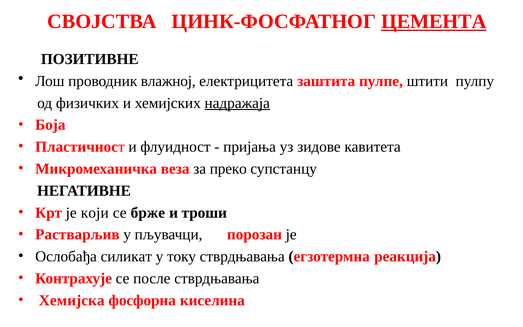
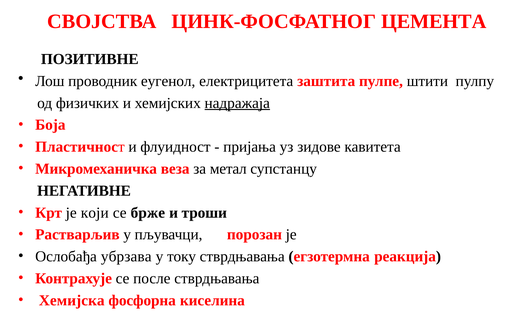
ЦЕМЕНТА underline: present -> none
влажној: влажној -> еугенол
преко: преко -> метал
силикат: силикат -> убрзава
